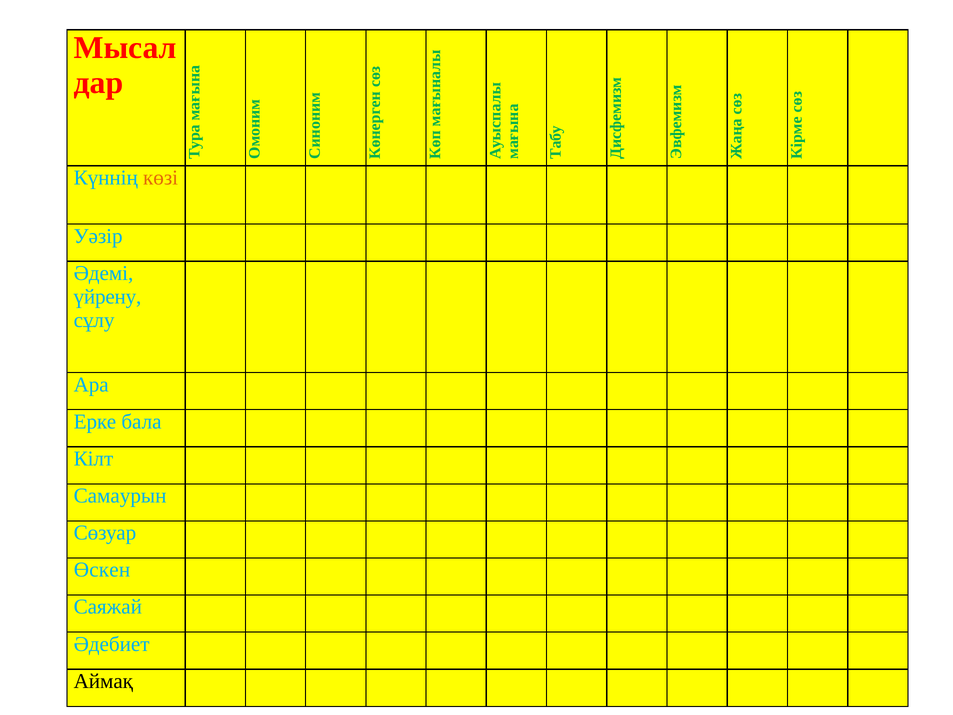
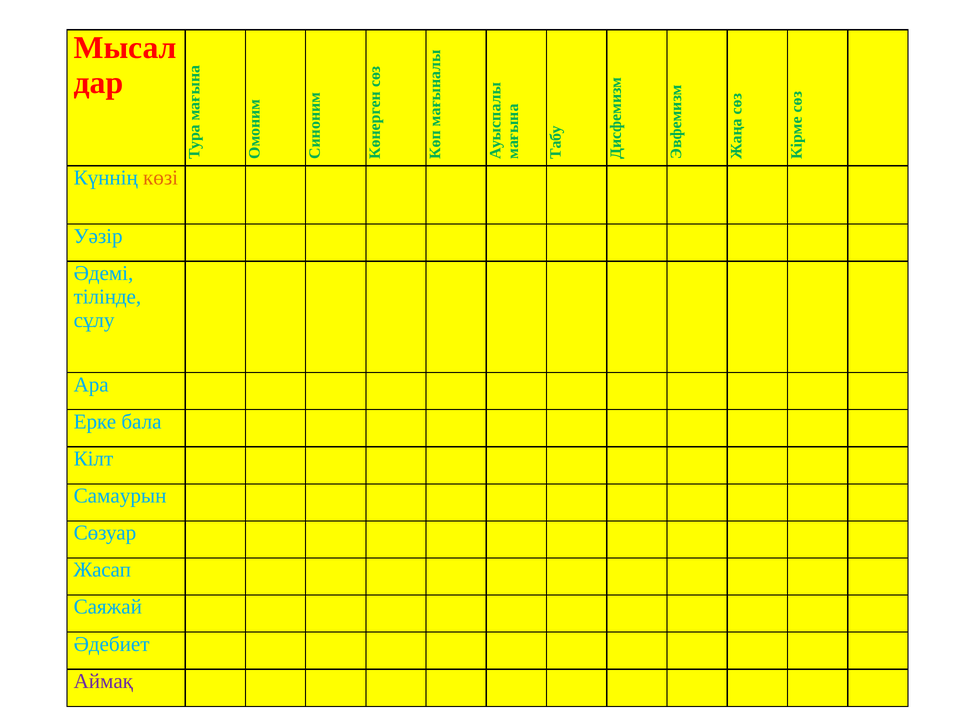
үйрену: үйрену -> тілінде
Өскен: Өскен -> Жасап
Аймақ colour: black -> purple
